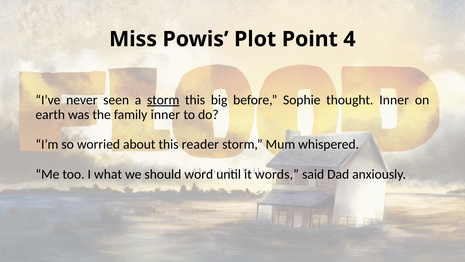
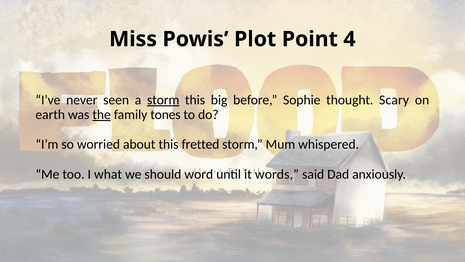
thought Inner: Inner -> Scary
the underline: none -> present
family inner: inner -> tones
reader: reader -> fretted
